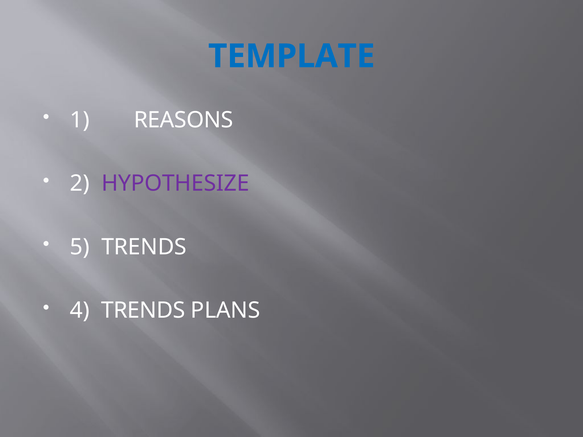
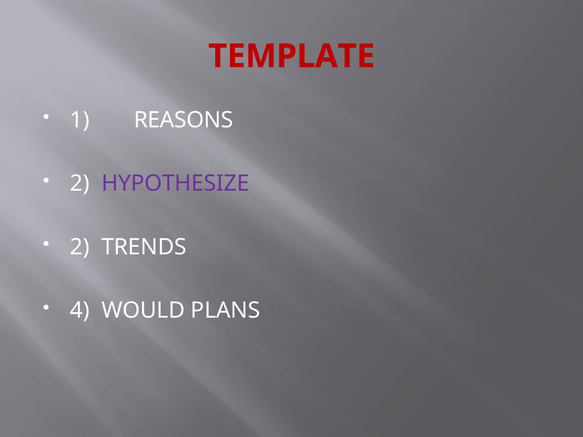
TEMPLATE colour: blue -> red
5 at (80, 247): 5 -> 2
4 TRENDS: TRENDS -> WOULD
